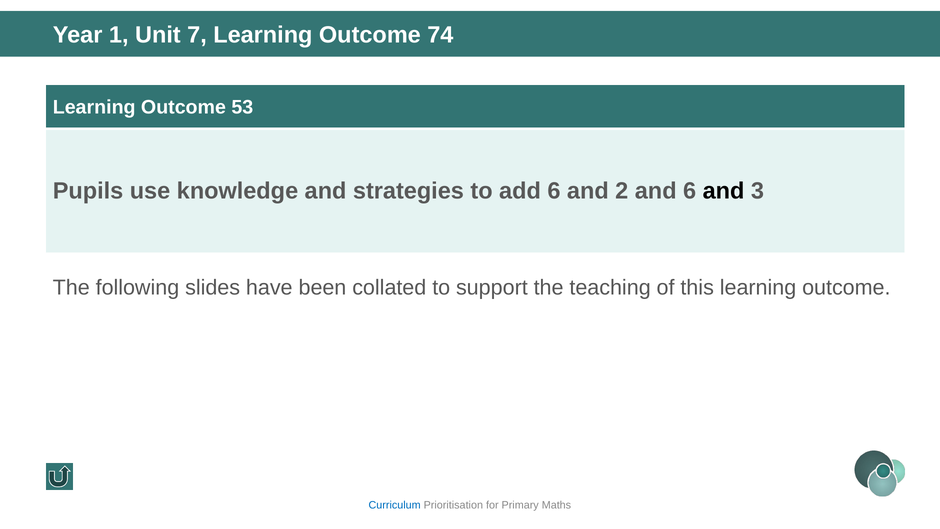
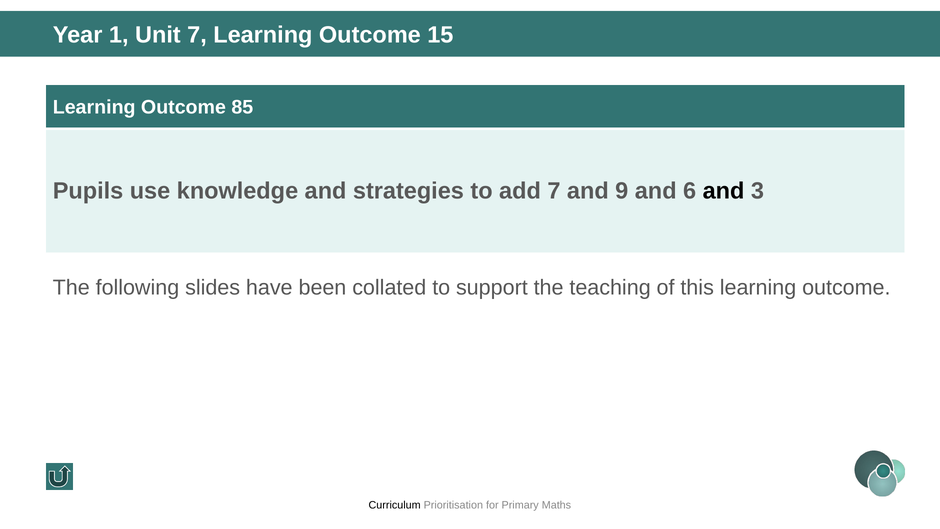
74: 74 -> 15
53: 53 -> 85
add 6: 6 -> 7
2: 2 -> 9
Curriculum colour: blue -> black
